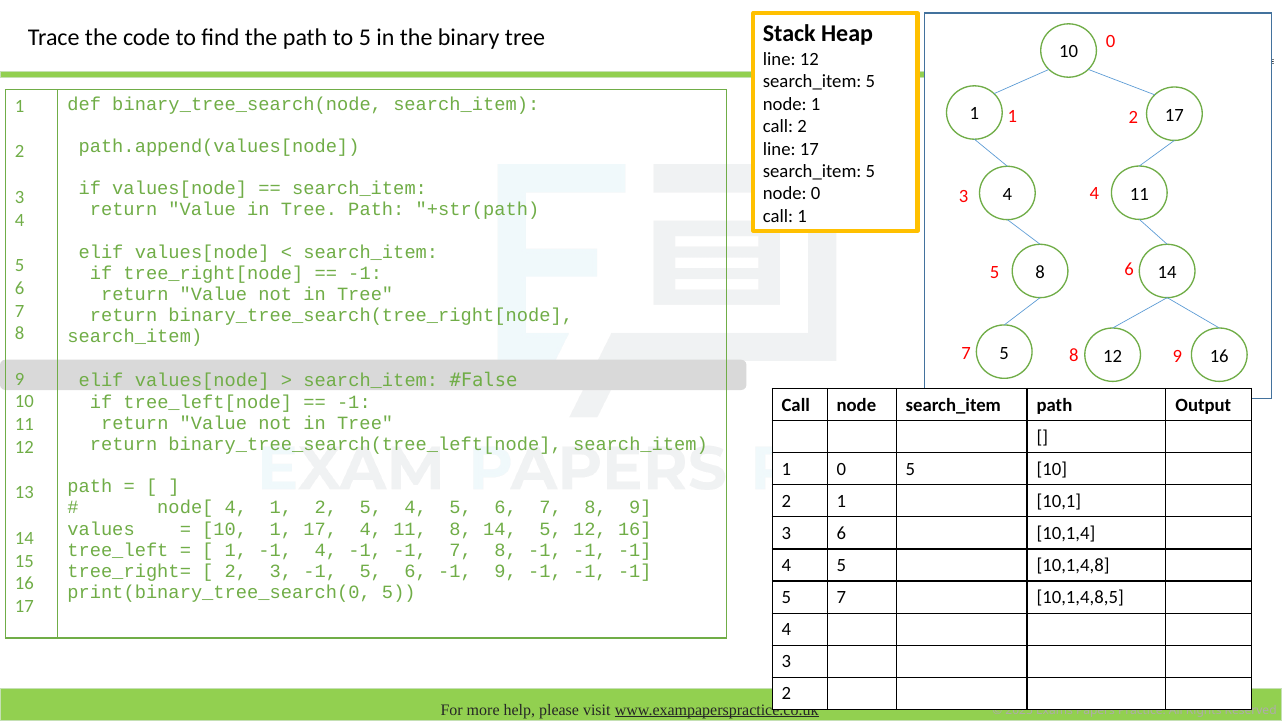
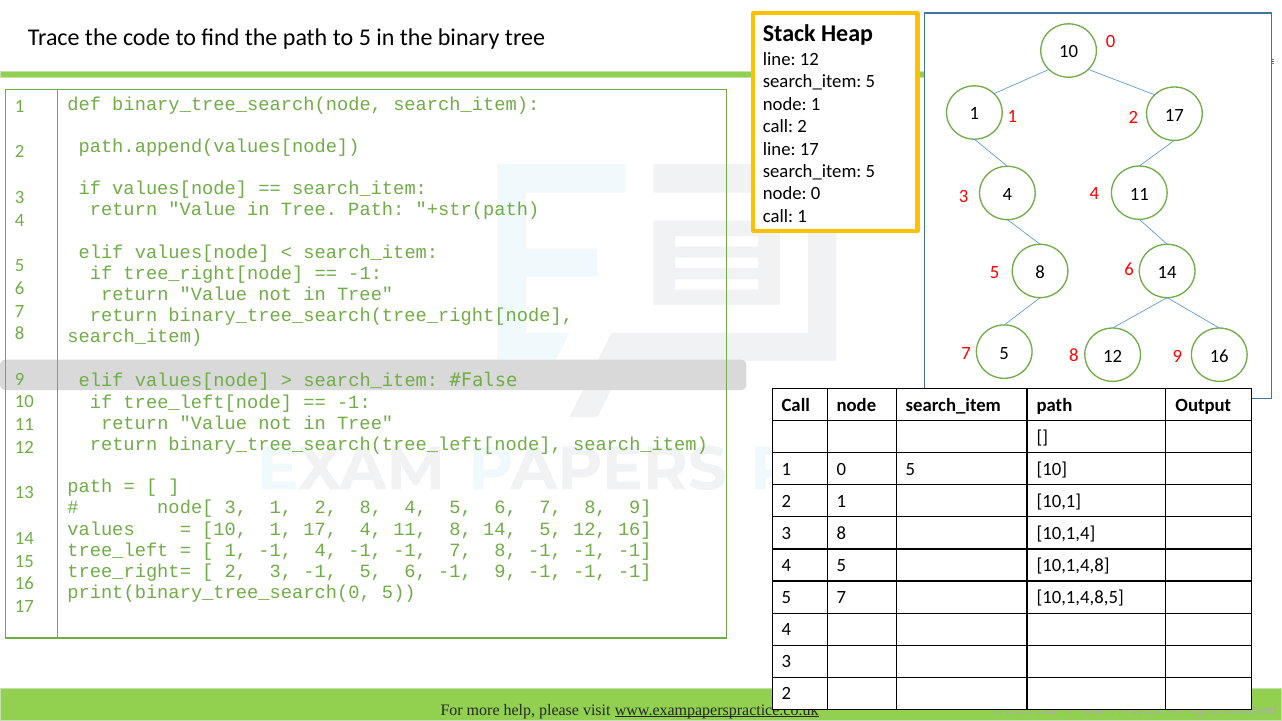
node[ 4: 4 -> 3
2 5: 5 -> 8
3 6: 6 -> 8
